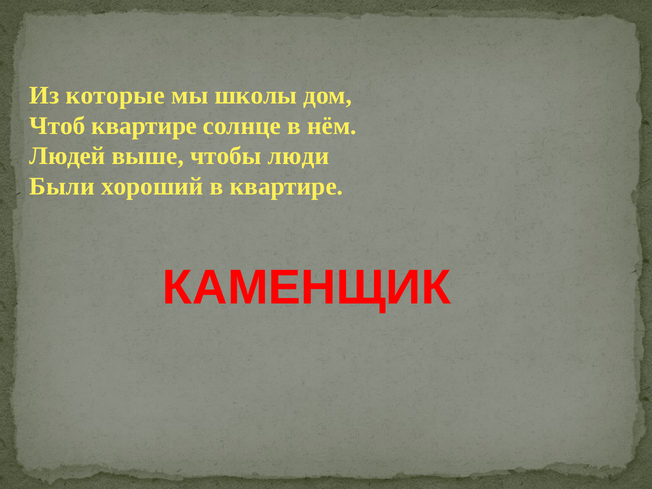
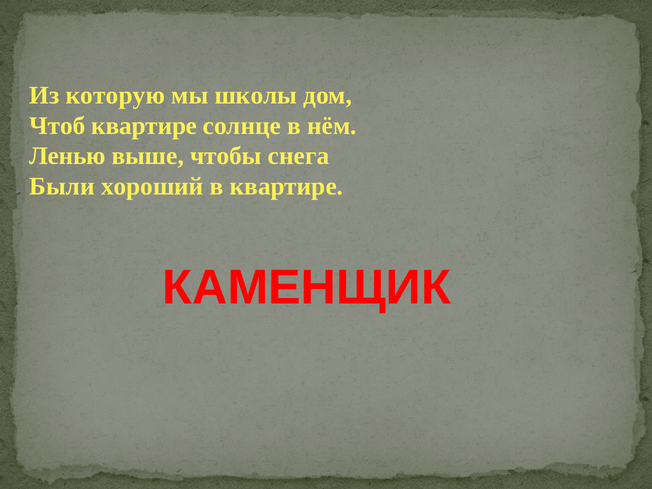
которые: которые -> которую
Людей: Людей -> Ленью
люди: люди -> снега
